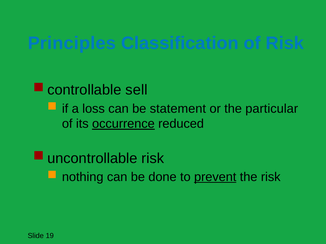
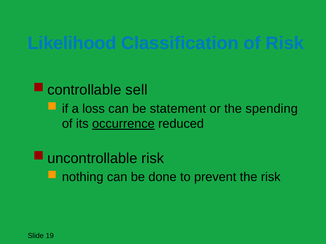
Principles: Principles -> Likelihood
particular: particular -> spending
prevent underline: present -> none
